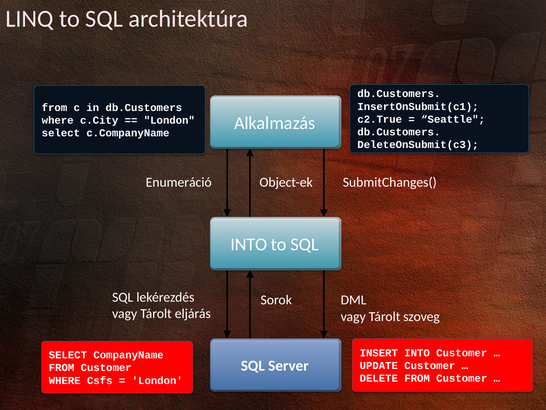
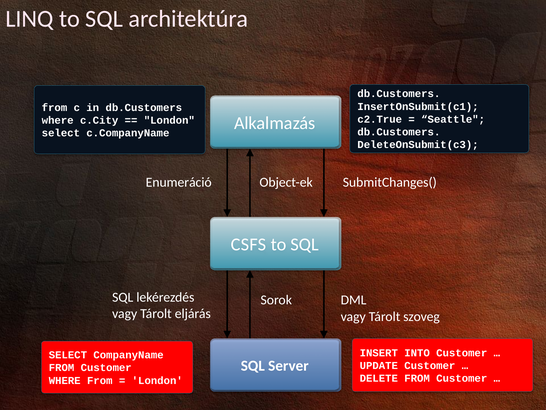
INTO at (249, 244): INTO -> CSFS
WHERE Csfs: Csfs -> From
